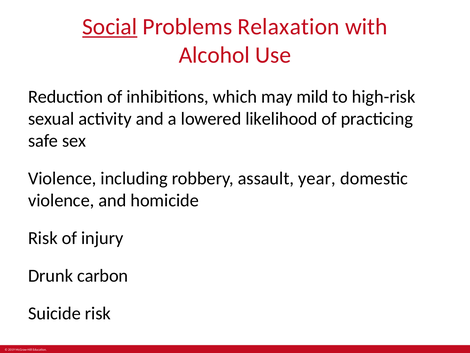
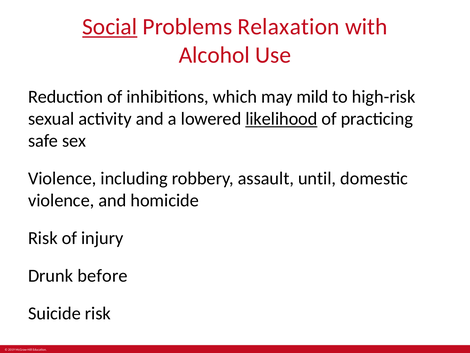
likelihood underline: none -> present
year: year -> until
carbon: carbon -> before
